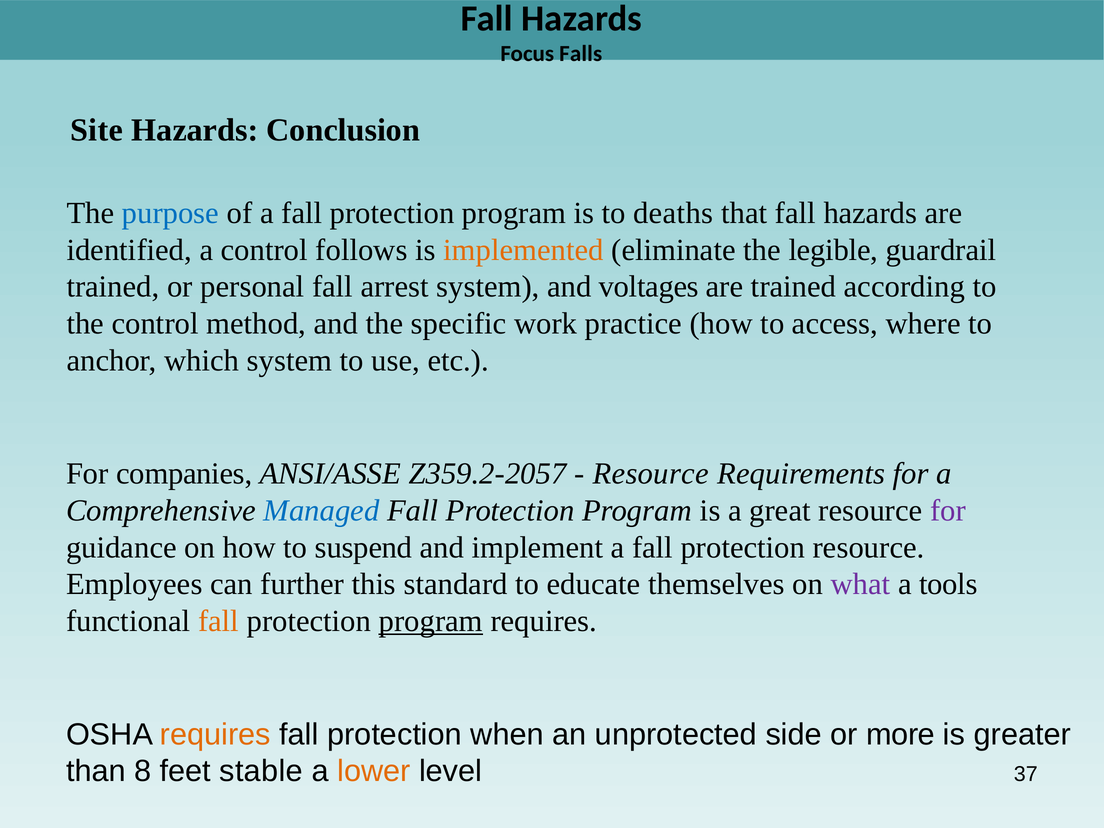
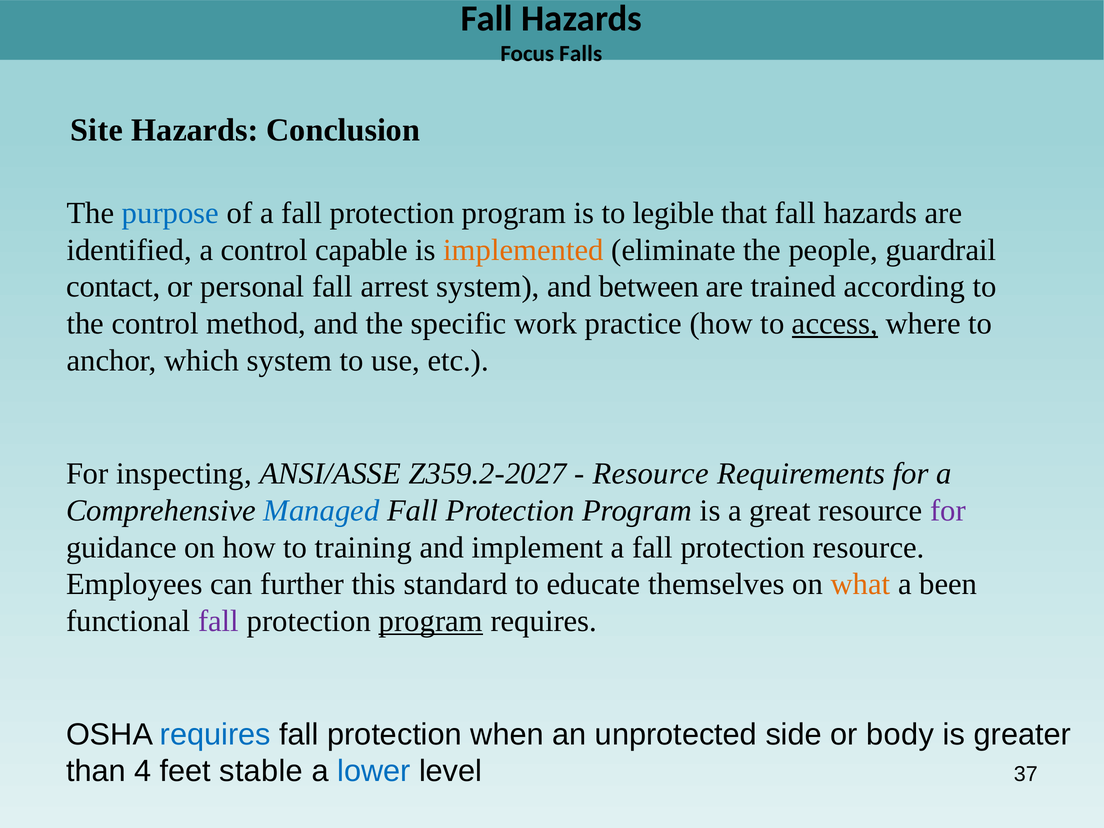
deaths: deaths -> legible
follows: follows -> capable
legible: legible -> people
trained at (113, 287): trained -> contact
voltages: voltages -> between
access underline: none -> present
companies: companies -> inspecting
Z359.2-2057: Z359.2-2057 -> Z359.2-2027
suspend: suspend -> training
what colour: purple -> orange
tools: tools -> been
fall at (218, 621) colour: orange -> purple
requires at (215, 734) colour: orange -> blue
more: more -> body
8: 8 -> 4
lower colour: orange -> blue
